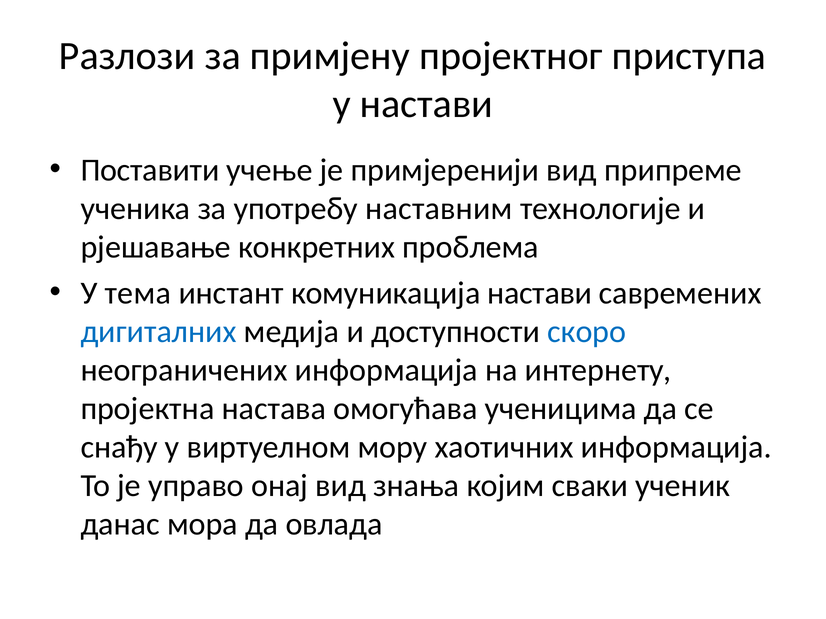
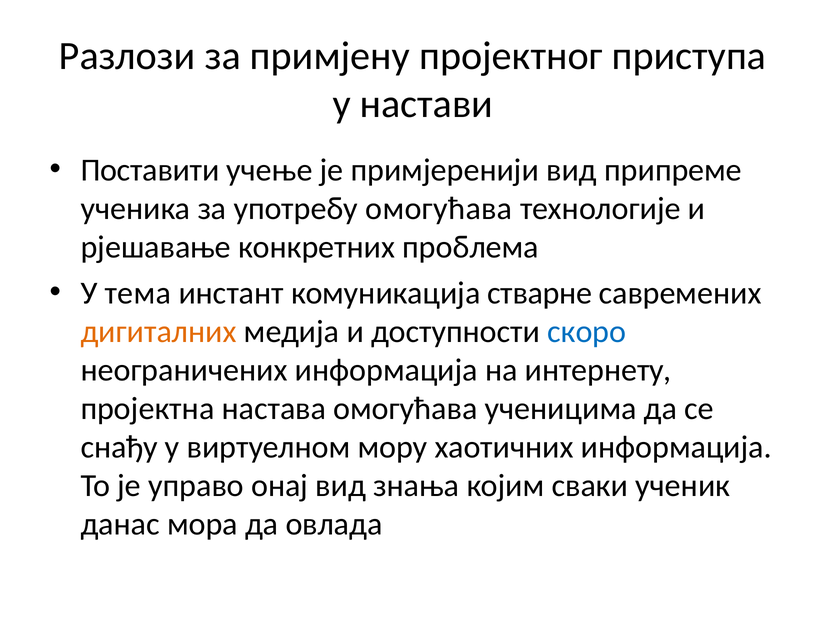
употребу наставним: наставним -> омогућава
комуникација настави: настави -> стварне
дигиталних colour: blue -> orange
